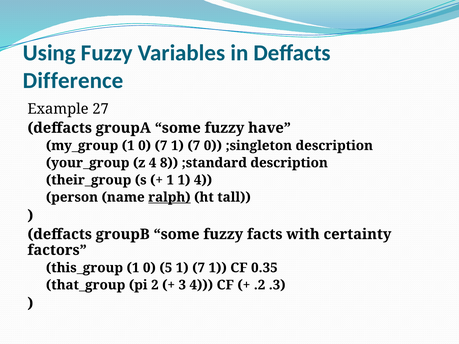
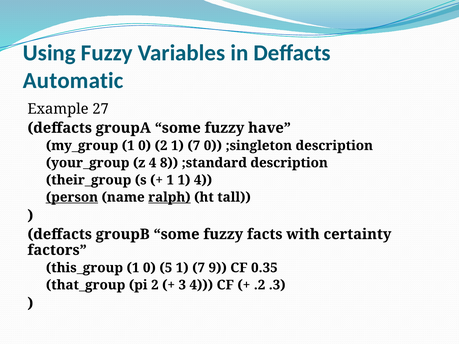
Difference: Difference -> Automatic
0 7: 7 -> 2
person underline: none -> present
1 7 1: 1 -> 9
